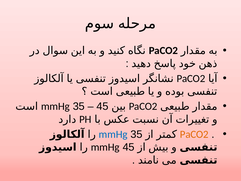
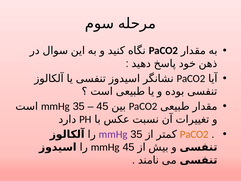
mmHg at (113, 134) colour: blue -> purple
